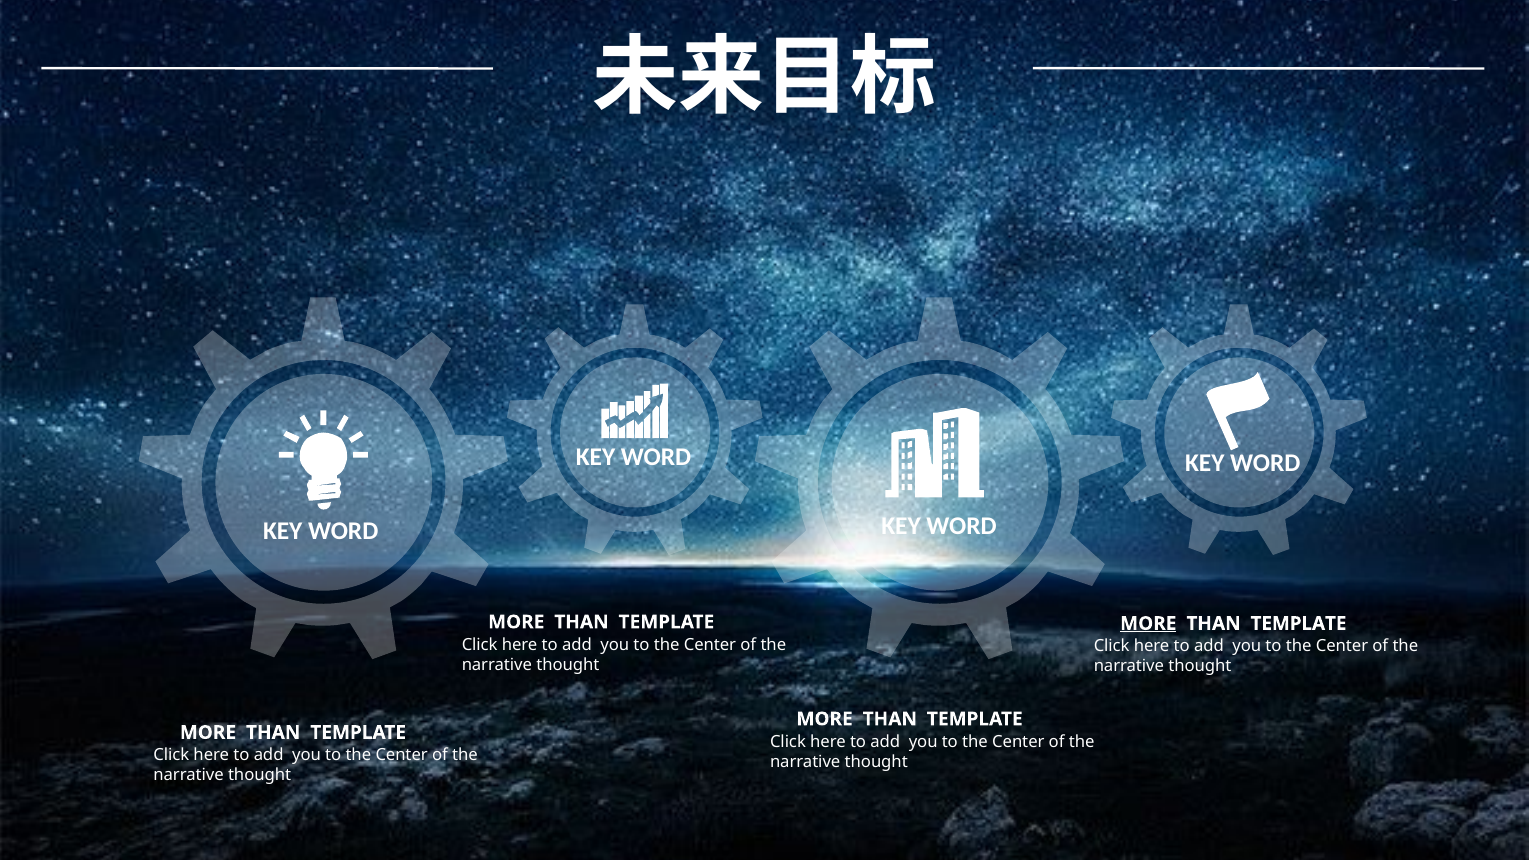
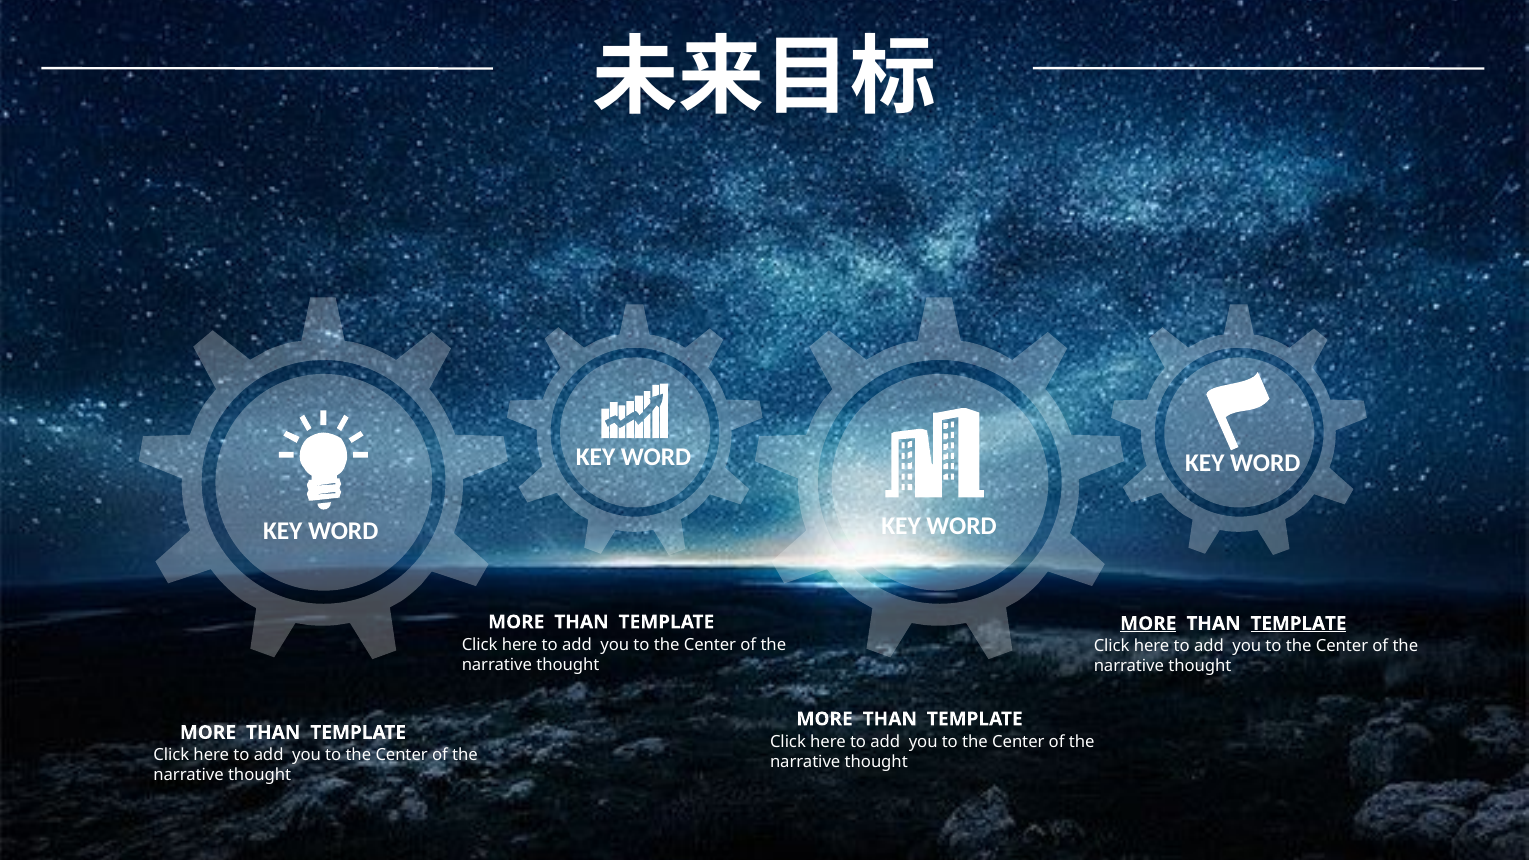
TEMPLATE at (1299, 624) underline: none -> present
